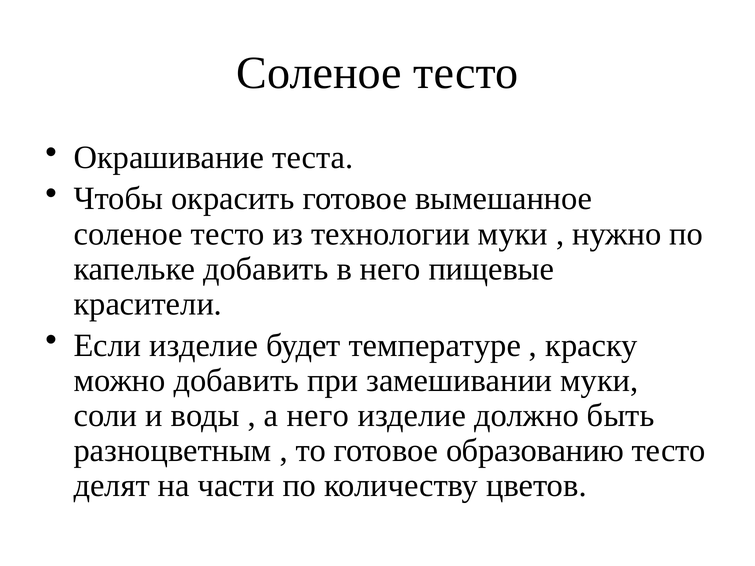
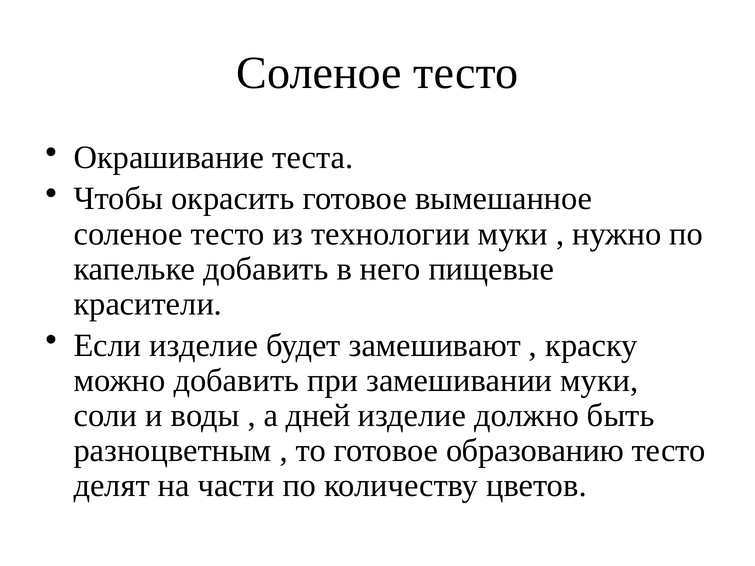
температуре: температуре -> замешивают
а него: него -> дней
